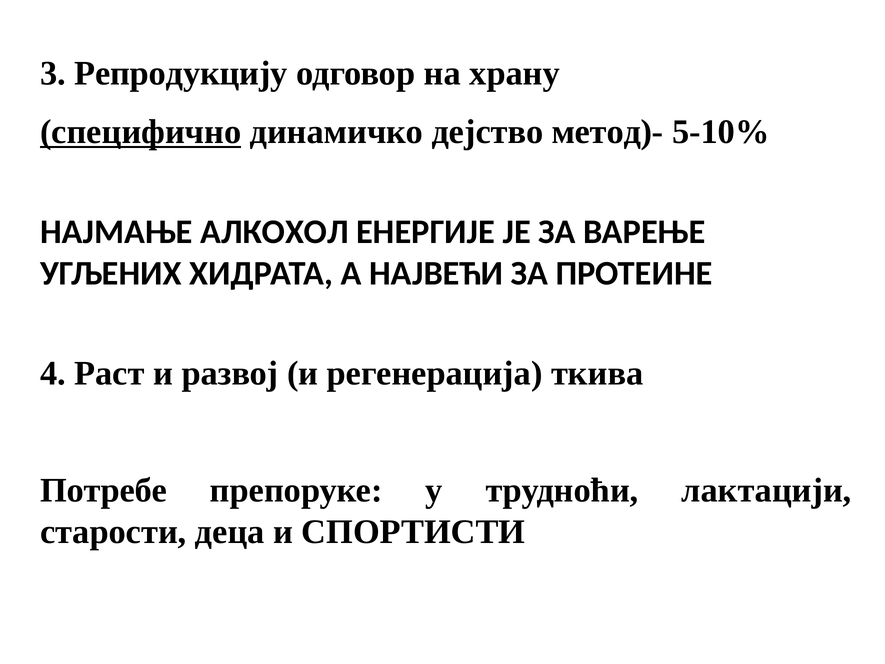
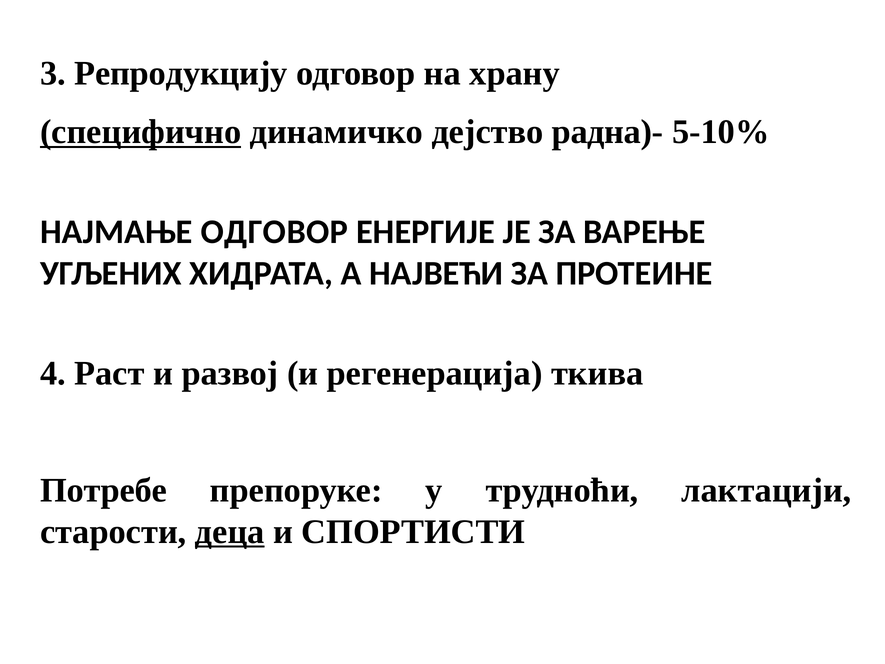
метод)-: метод)- -> радна)-
НАЈМАЊЕ АЛКОХОЛ: АЛКОХОЛ -> ОДГОВОР
деца underline: none -> present
